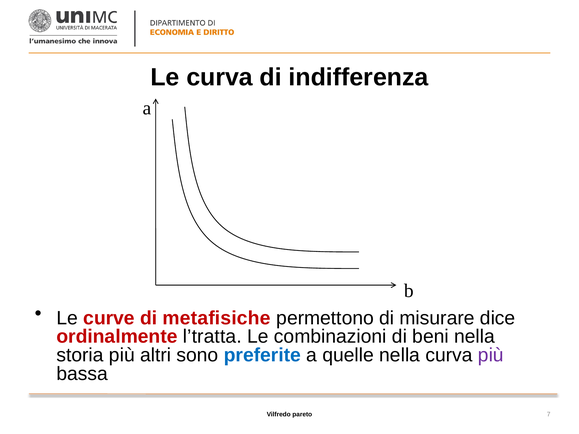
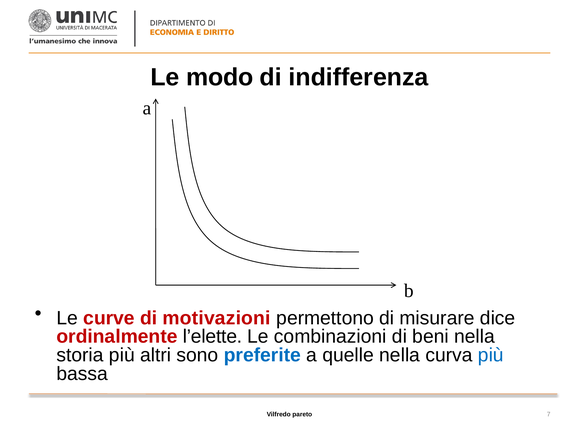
Le curva: curva -> modo
metafisiche: metafisiche -> motivazioni
l’tratta: l’tratta -> l’elette
più at (491, 355) colour: purple -> blue
